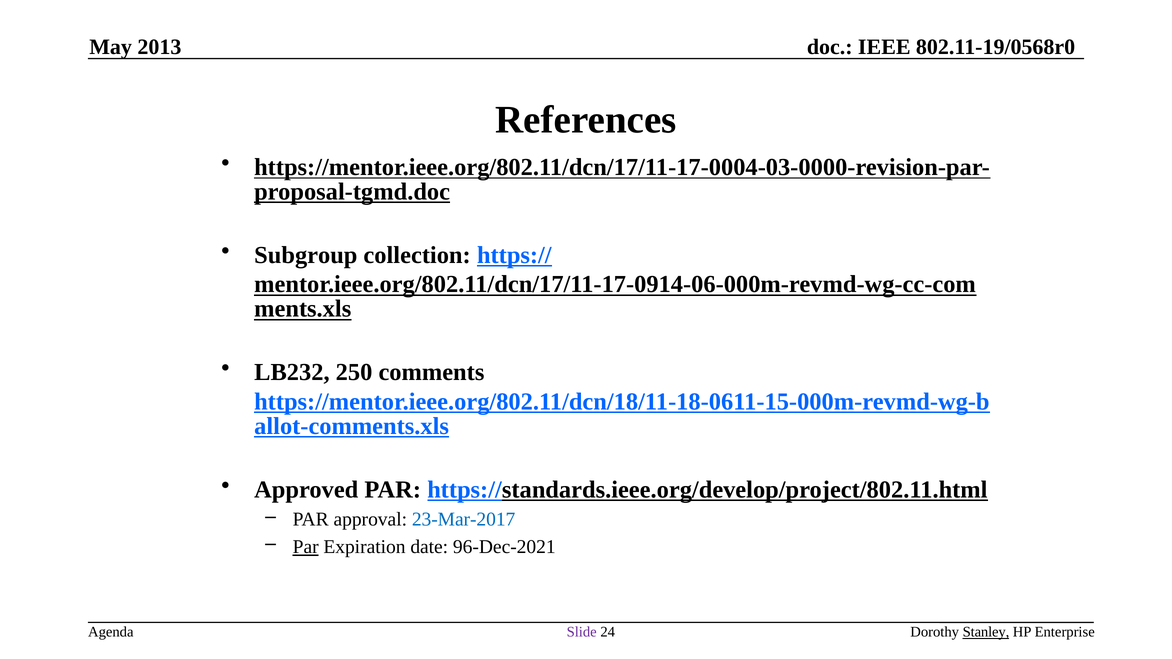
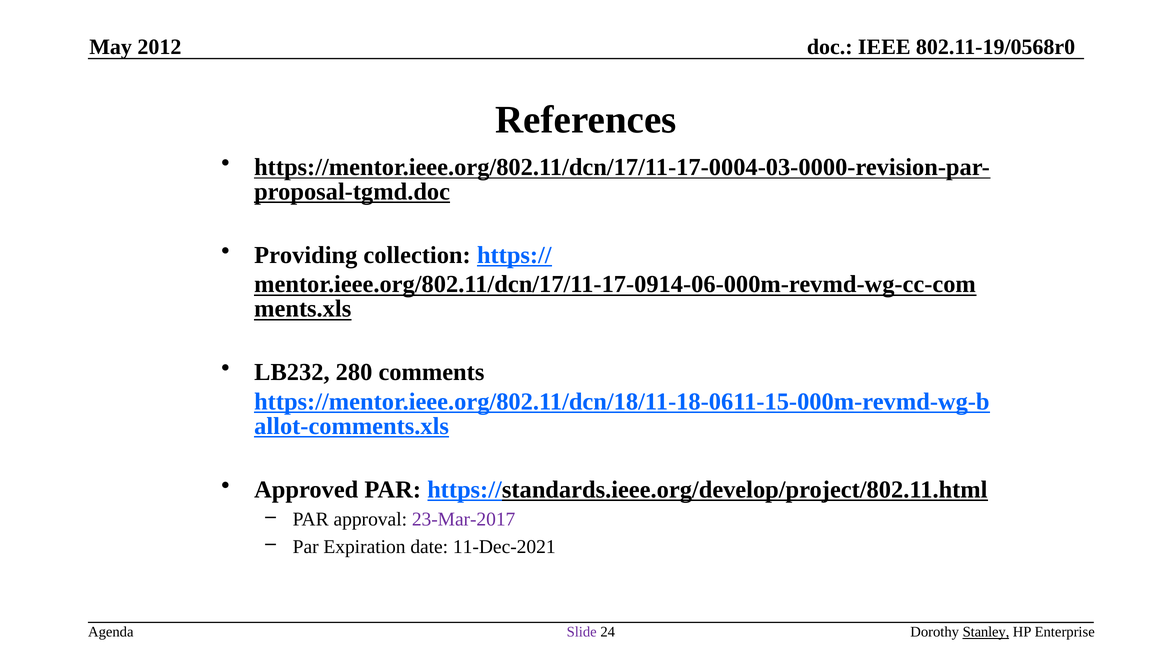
2013: 2013 -> 2012
Subgroup: Subgroup -> Providing
250: 250 -> 280
23-Mar-2017 colour: blue -> purple
Par at (306, 547) underline: present -> none
96-Dec-2021: 96-Dec-2021 -> 11-Dec-2021
